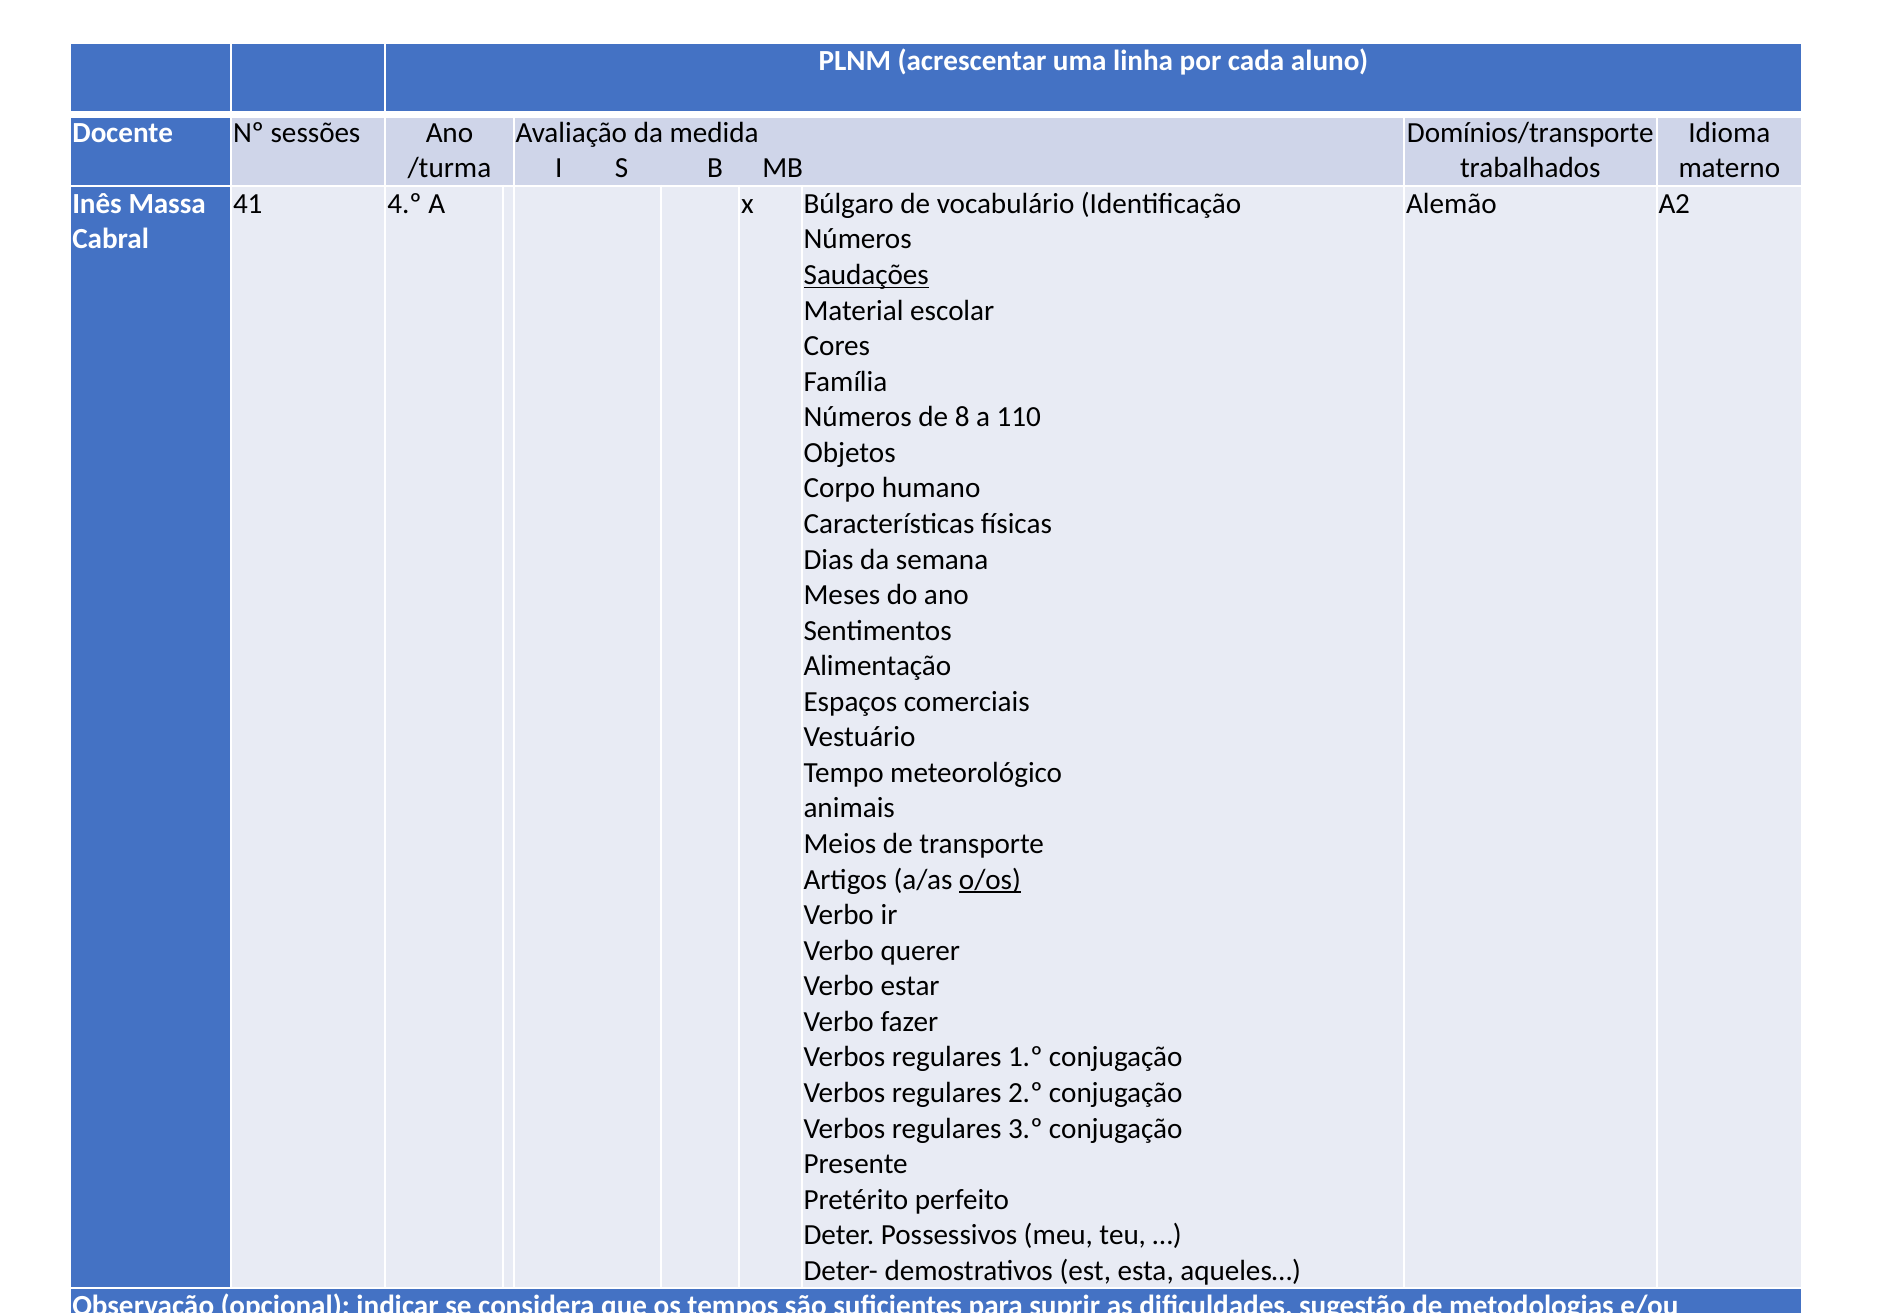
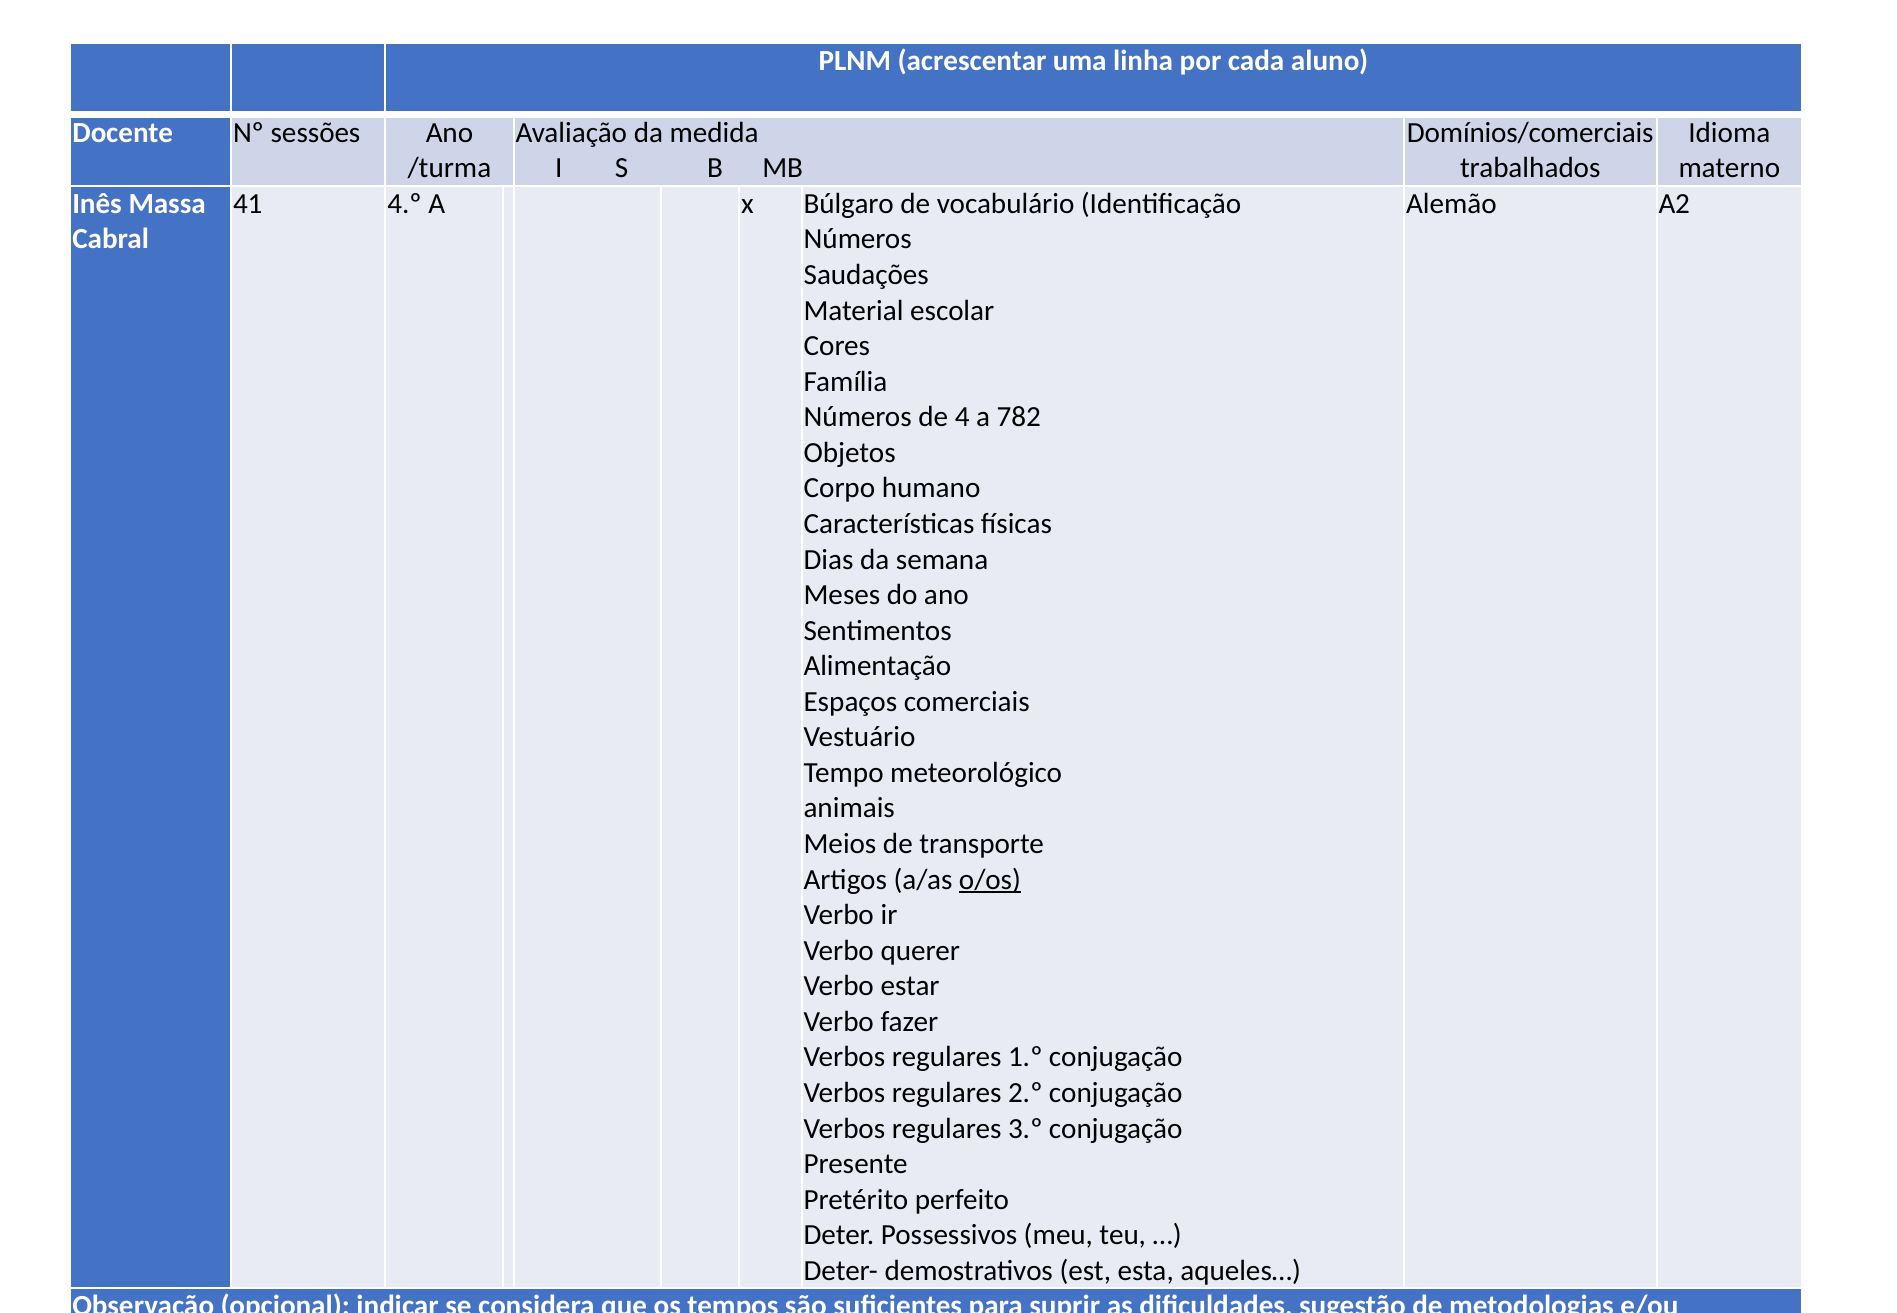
Domínios/transporte: Domínios/transporte -> Domínios/comerciais
Saudações underline: present -> none
8: 8 -> 4
110: 110 -> 782
